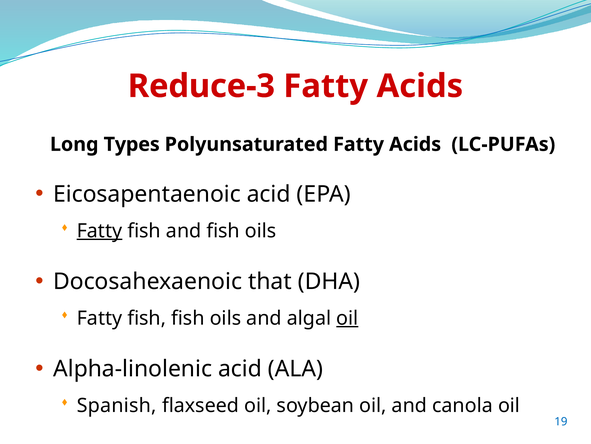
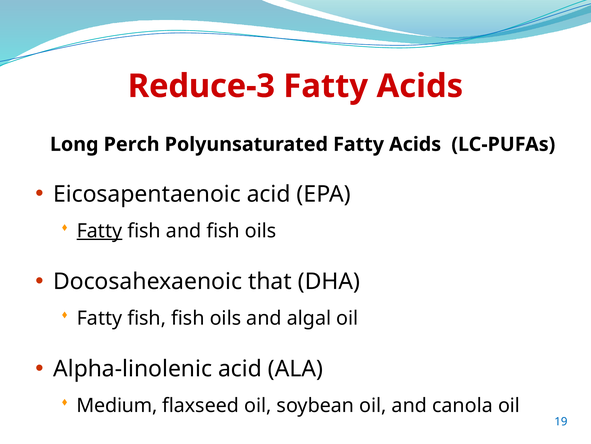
Types: Types -> Perch
oil at (347, 318) underline: present -> none
Spanish: Spanish -> Medium
